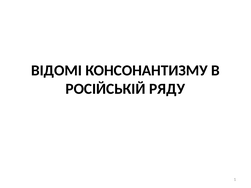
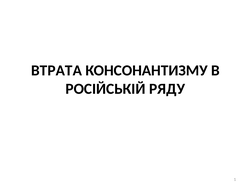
ВІДОМІ: ВІДОМІ -> ВТРАТА
